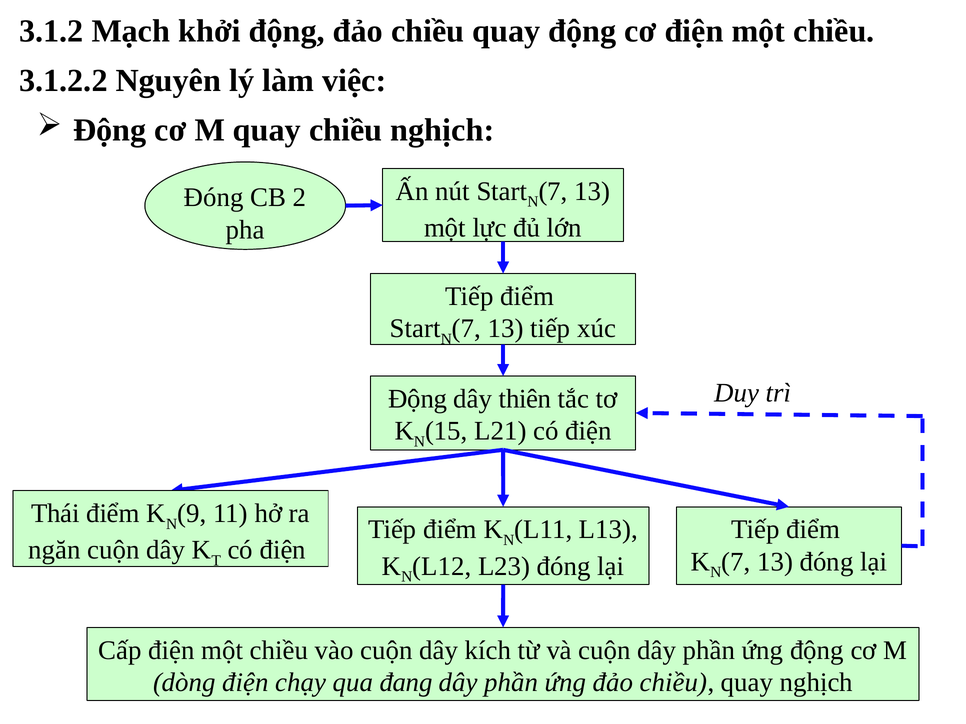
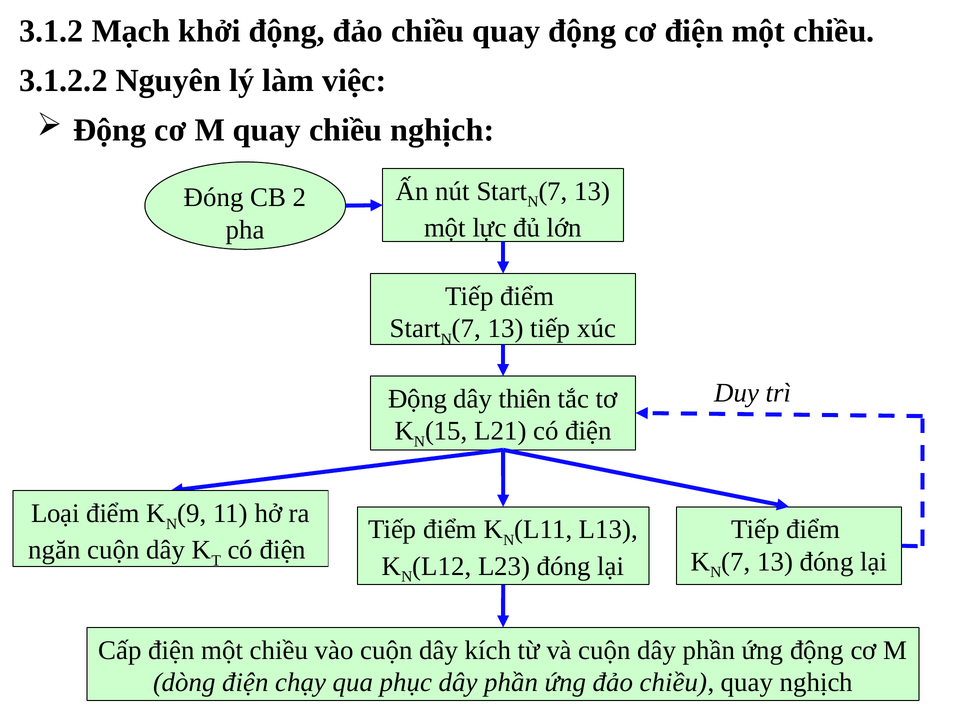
Thái: Thái -> Loại
đang: đang -> phục
